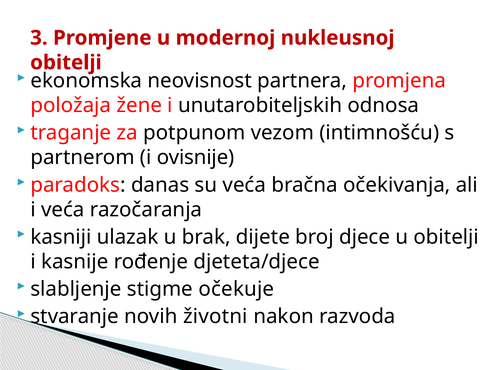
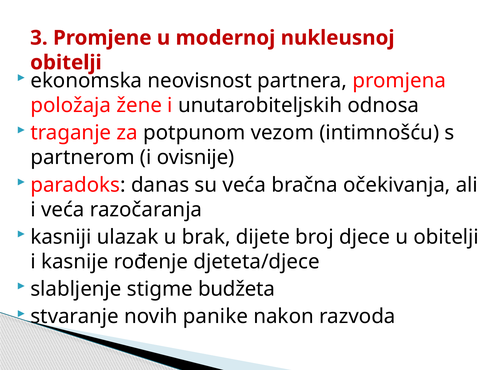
očekuje: očekuje -> budžeta
životni: životni -> panike
